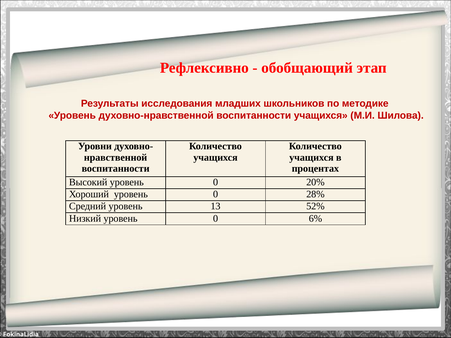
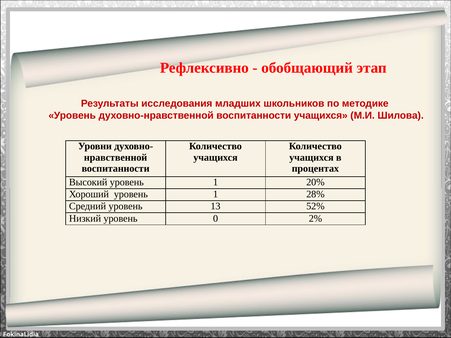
Высокий уровень 0: 0 -> 1
Хороший уровень 0: 0 -> 1
6%: 6% -> 2%
